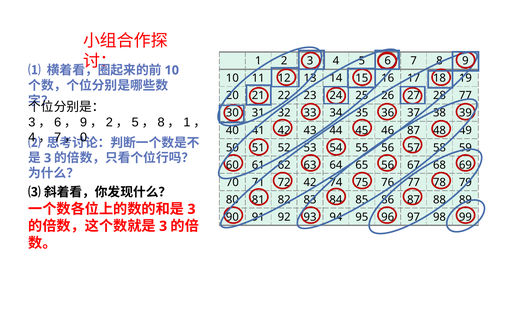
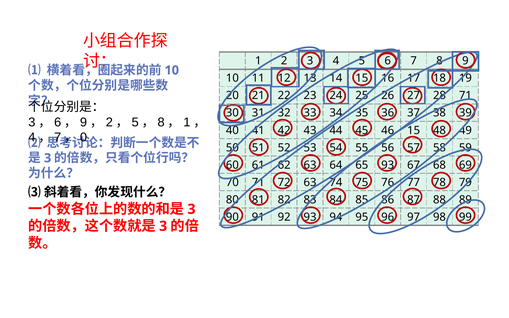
28 77: 77 -> 71
46 87: 87 -> 15
65 56: 56 -> 93
72 42: 42 -> 63
